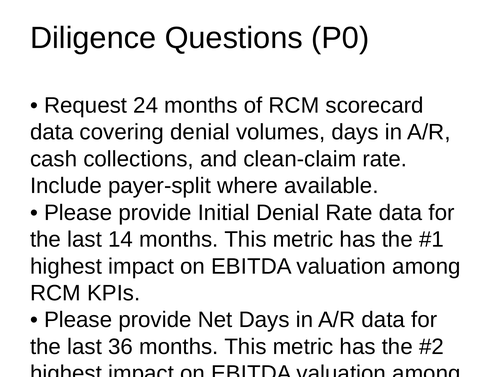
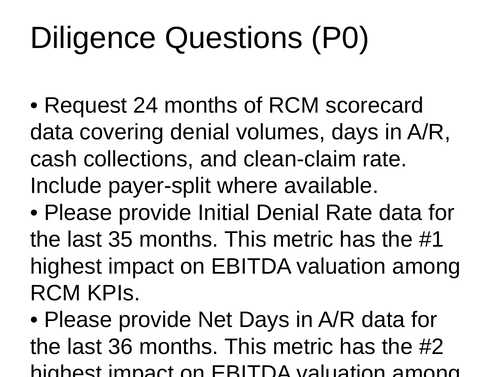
14: 14 -> 35
